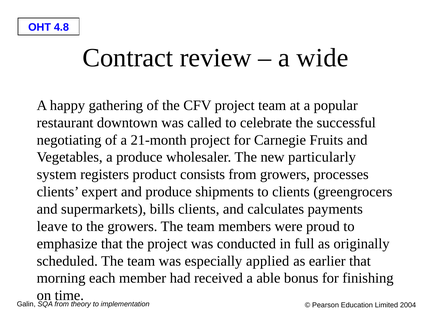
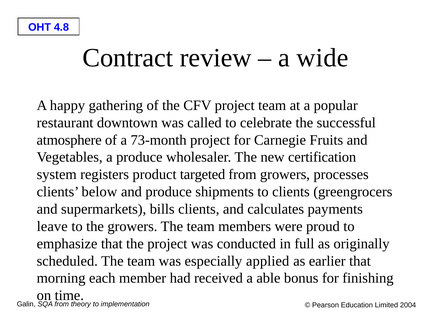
negotiating: negotiating -> atmosphere
21-month: 21-month -> 73-month
particularly: particularly -> certification
consists: consists -> targeted
expert: expert -> below
